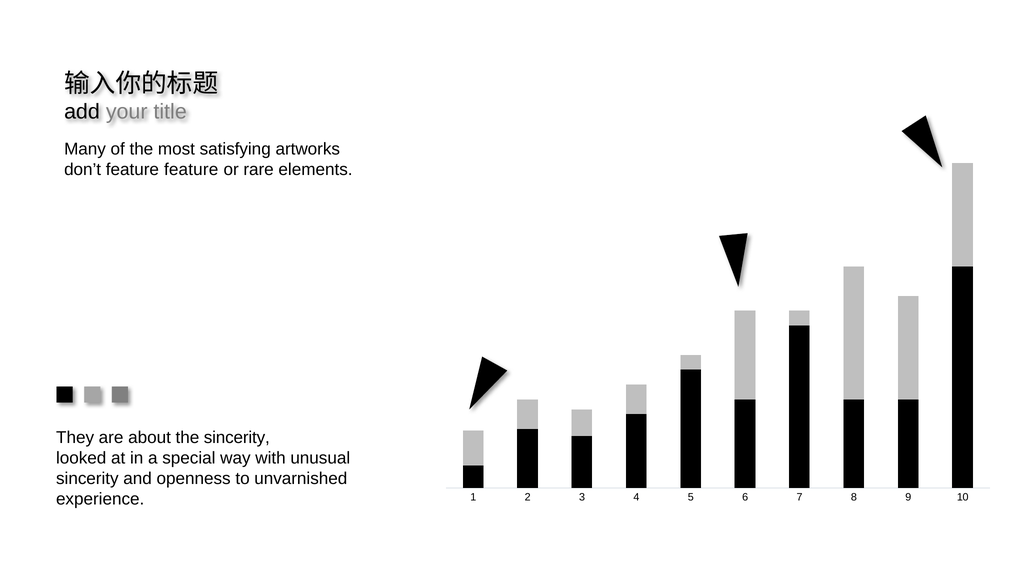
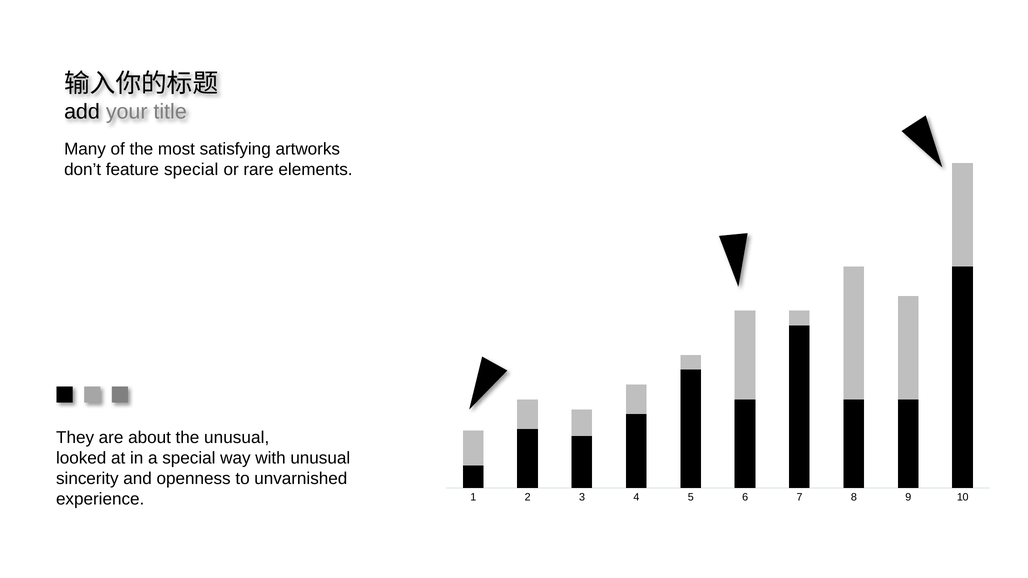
feature feature: feature -> special
the sincerity: sincerity -> unusual
